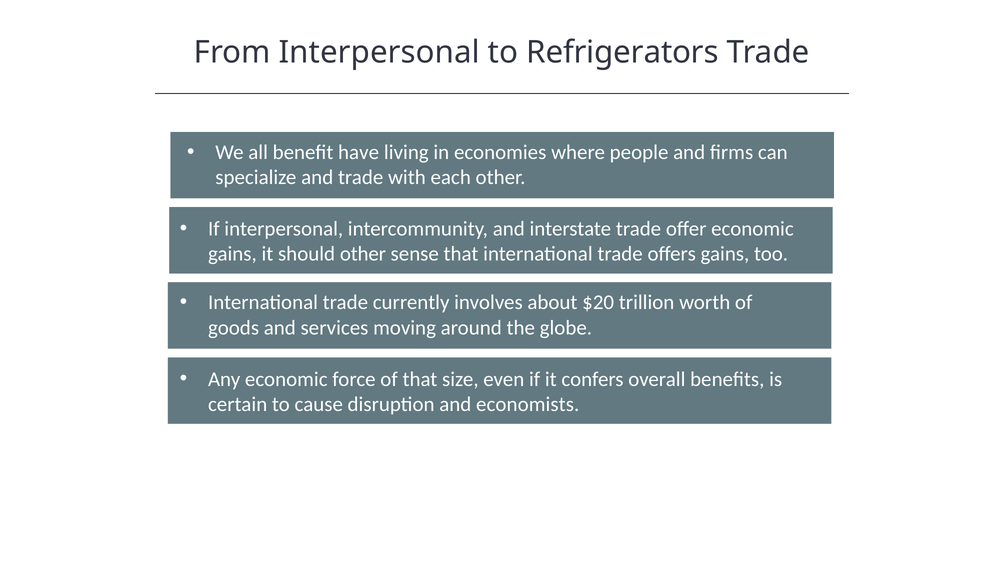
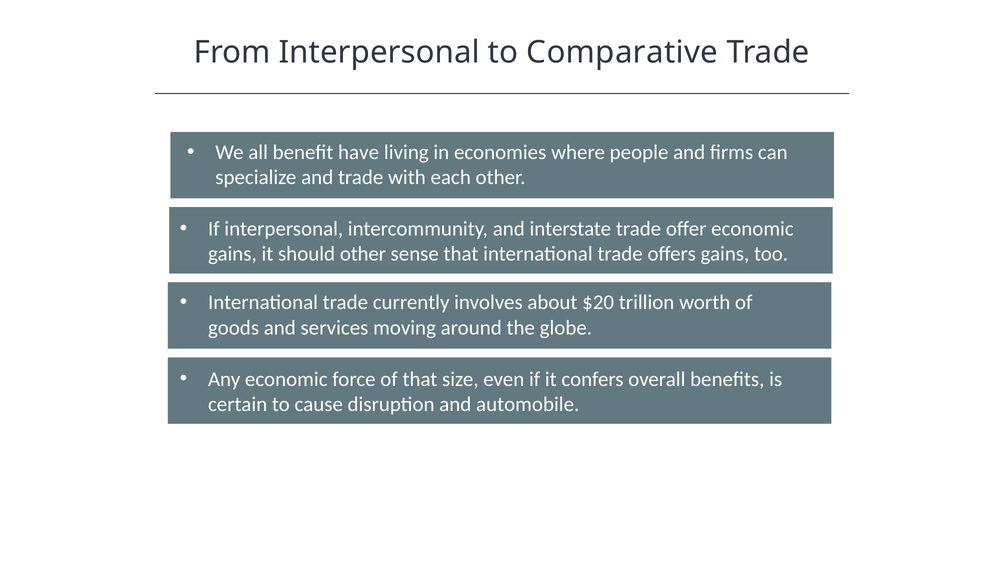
Refrigerators: Refrigerators -> Comparative
economists: economists -> automobile
